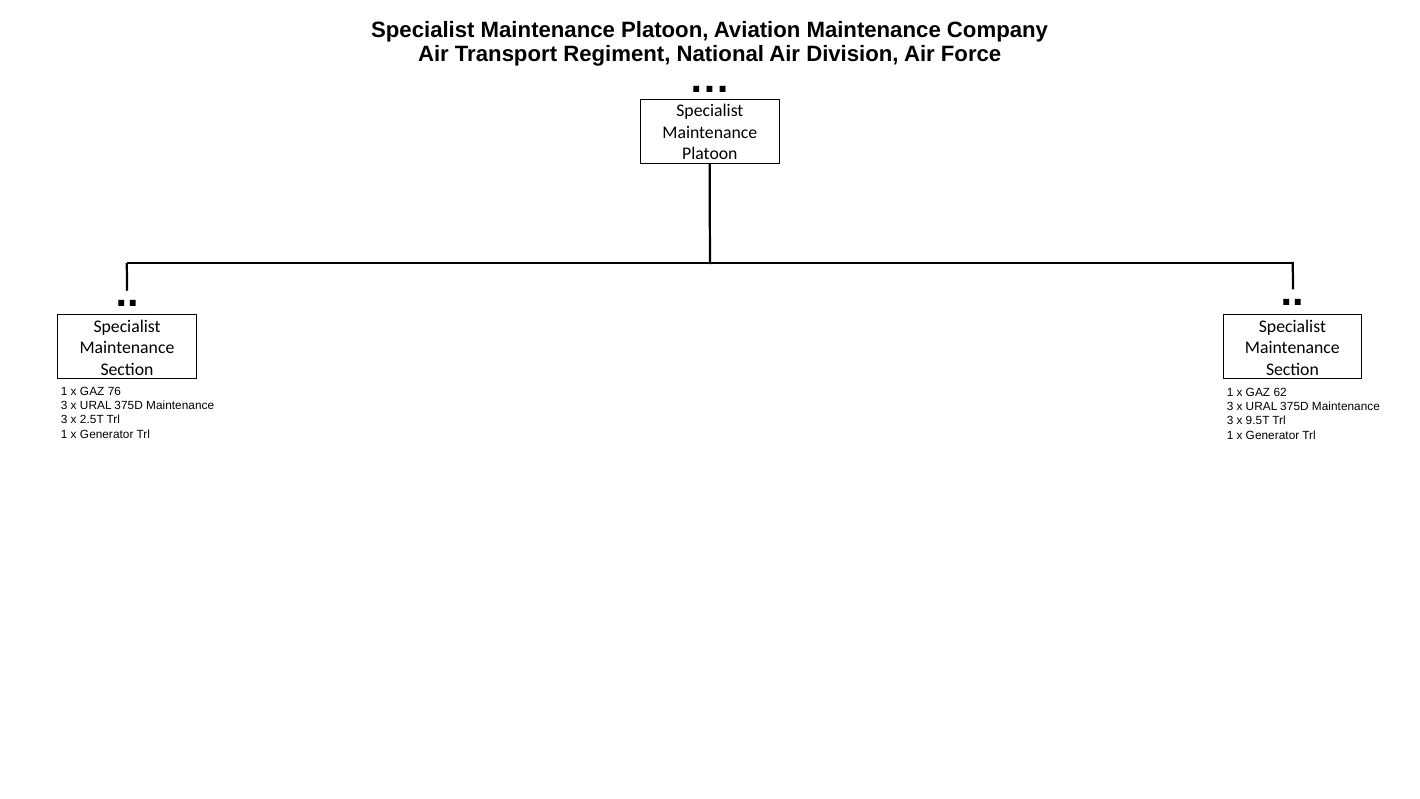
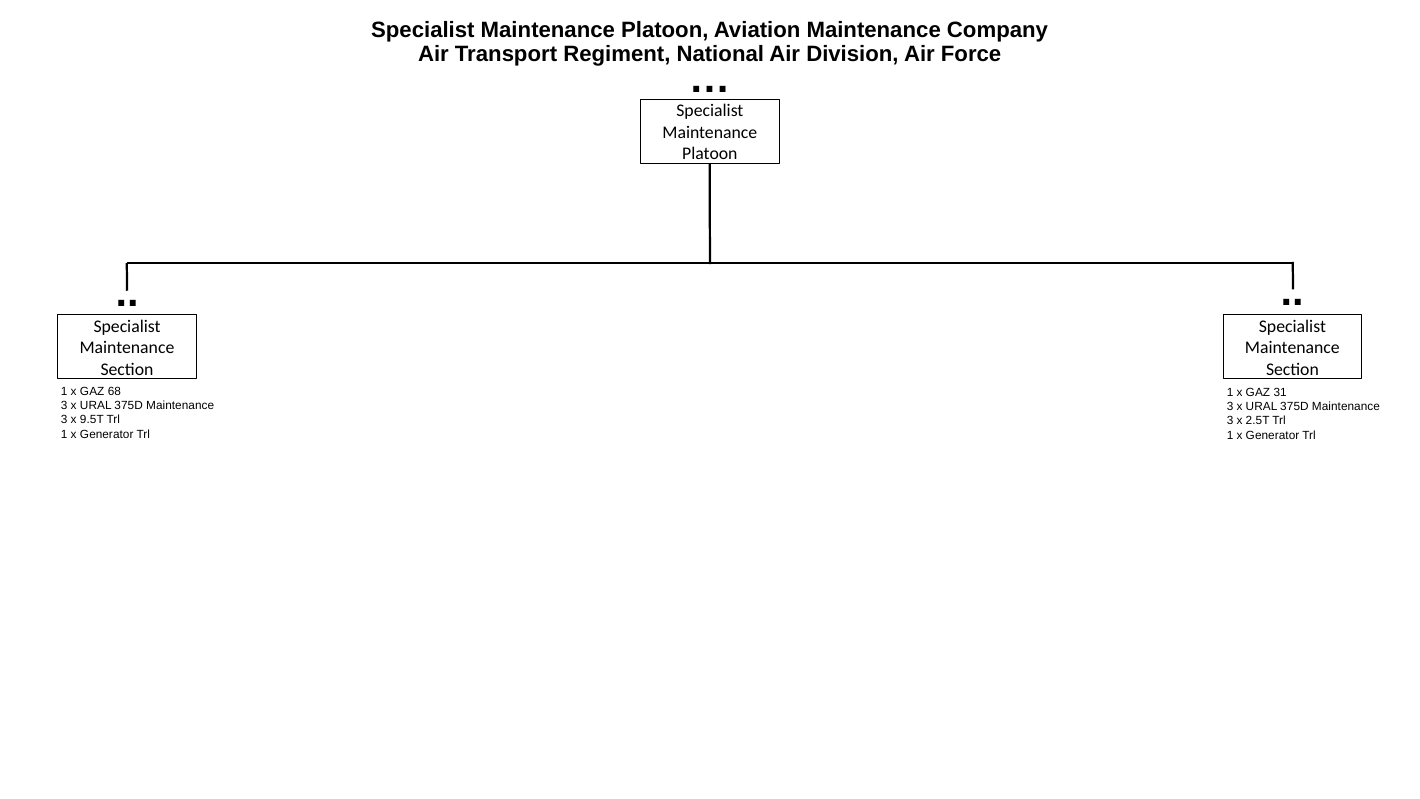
76: 76 -> 68
62: 62 -> 31
2.5T: 2.5T -> 9.5T
9.5T: 9.5T -> 2.5T
